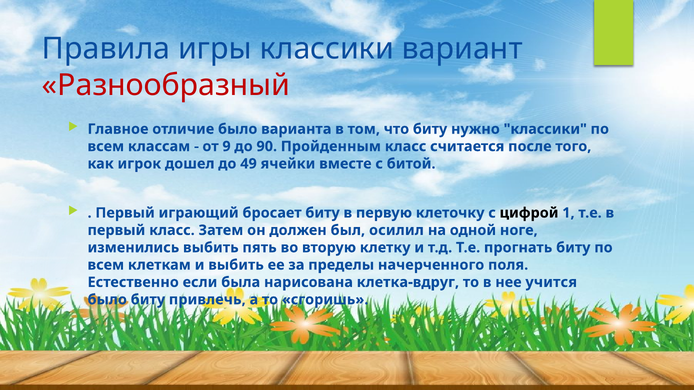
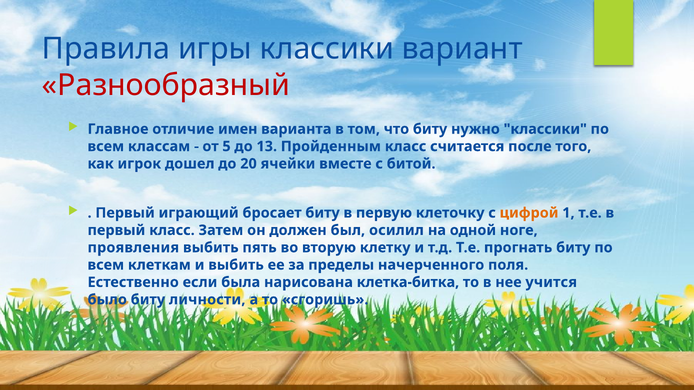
отличие было: было -> имен
9: 9 -> 5
90: 90 -> 13
49: 49 -> 20
цифрой colour: black -> orange
изменились: изменились -> проявления
клетка-вдруг: клетка-вдруг -> клетка-битка
привлечь: привлечь -> личности
